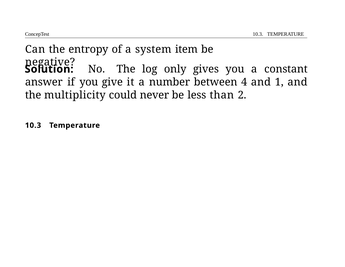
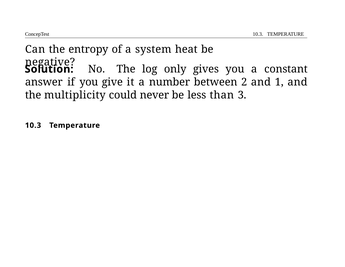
item: item -> heat
4: 4 -> 2
2: 2 -> 3
